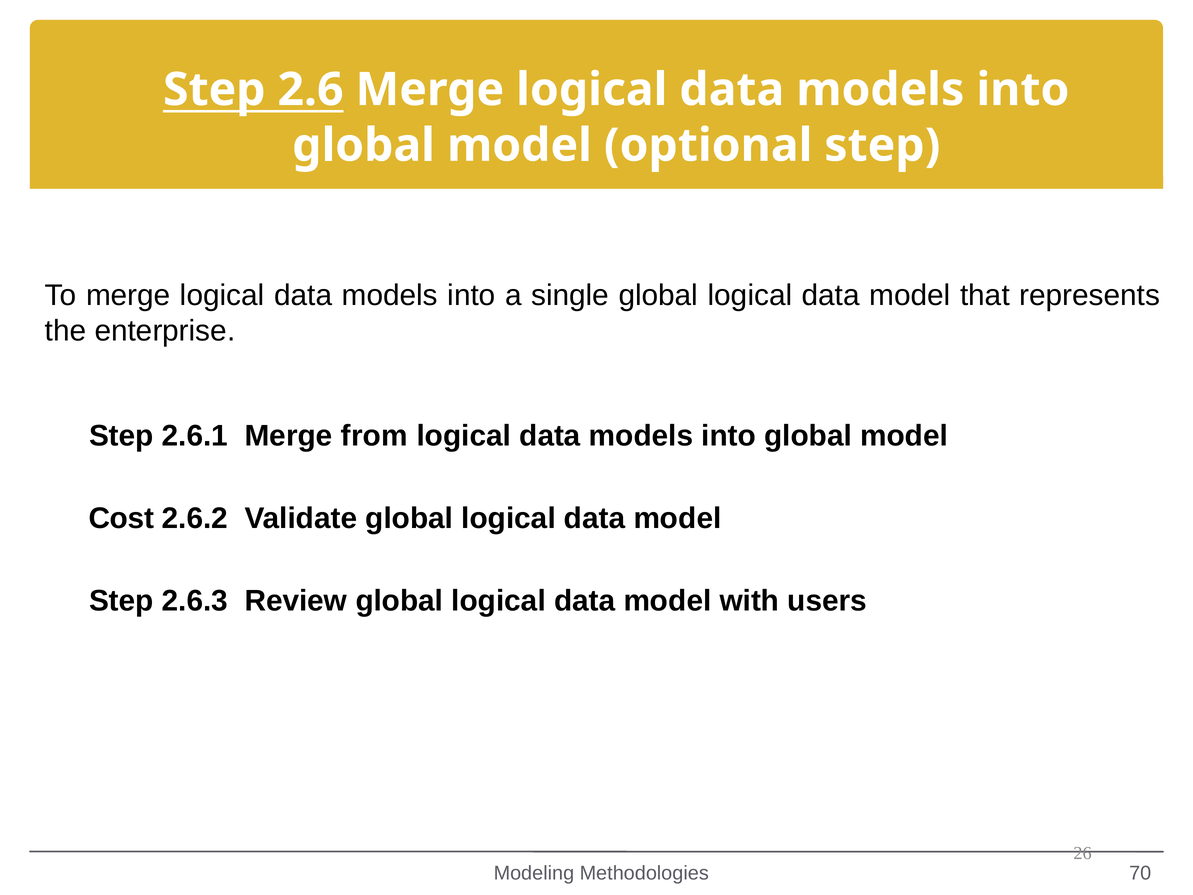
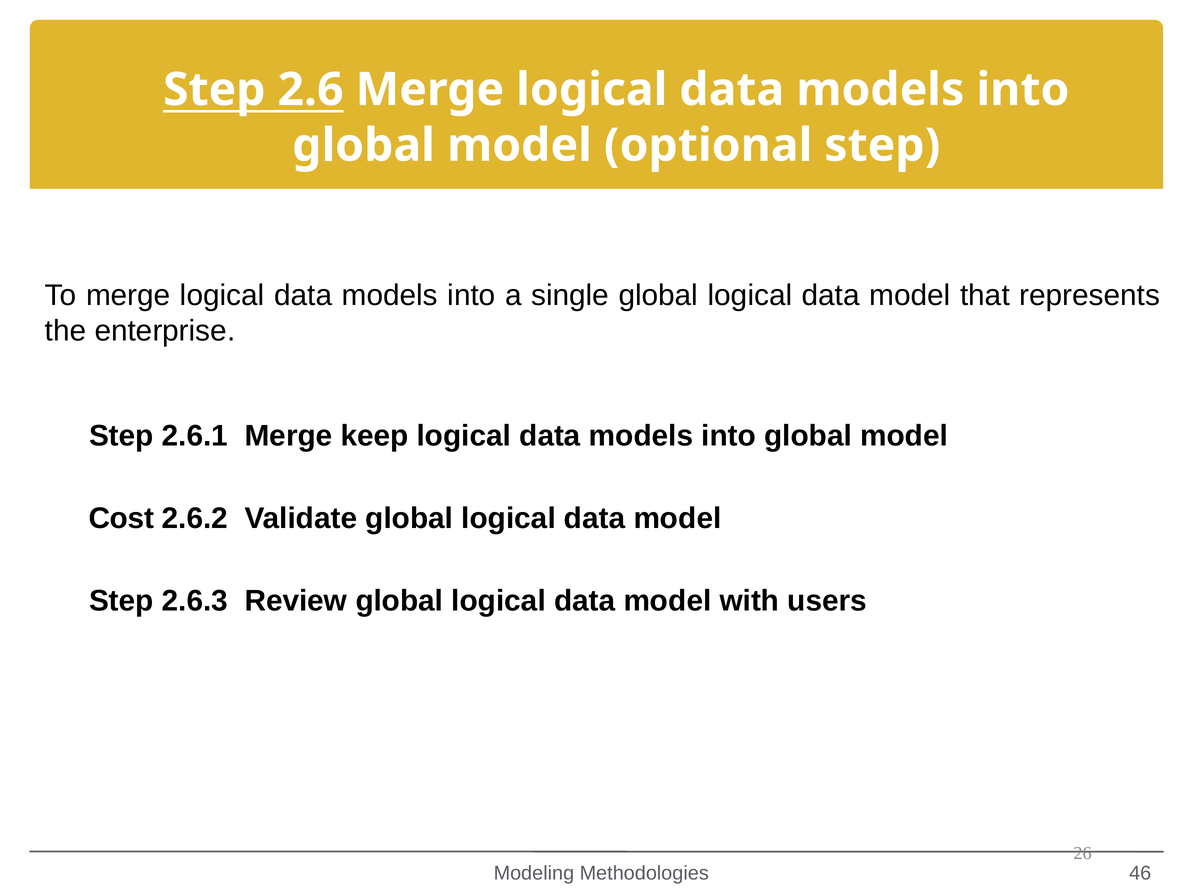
from: from -> keep
70: 70 -> 46
